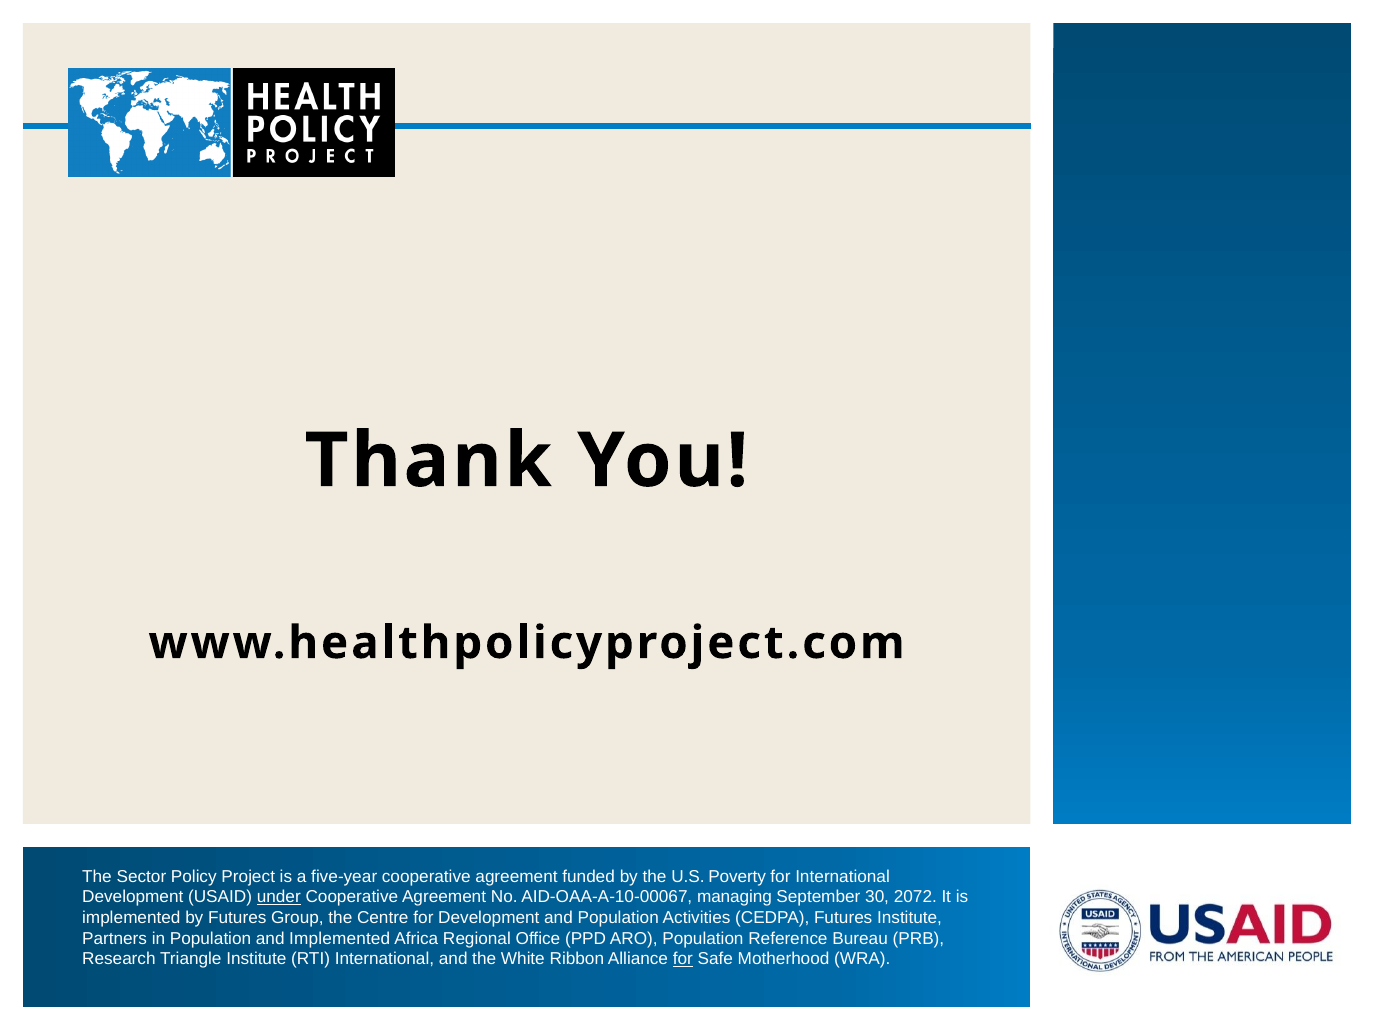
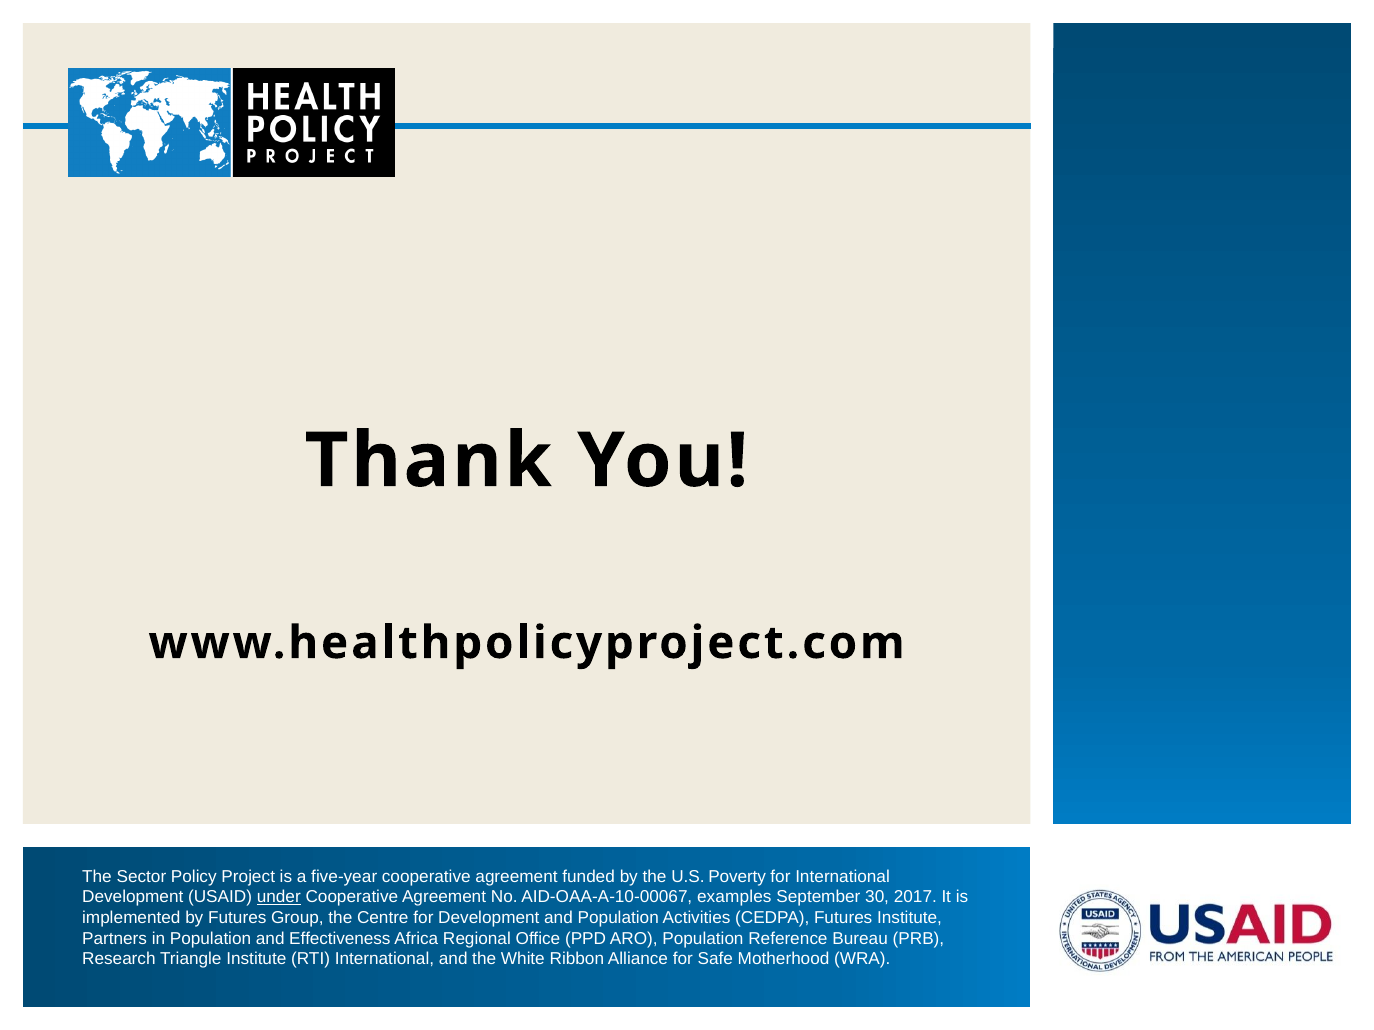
managing: managing -> examples
2072: 2072 -> 2017
and Implemented: Implemented -> Effectiveness
for at (683, 960) underline: present -> none
